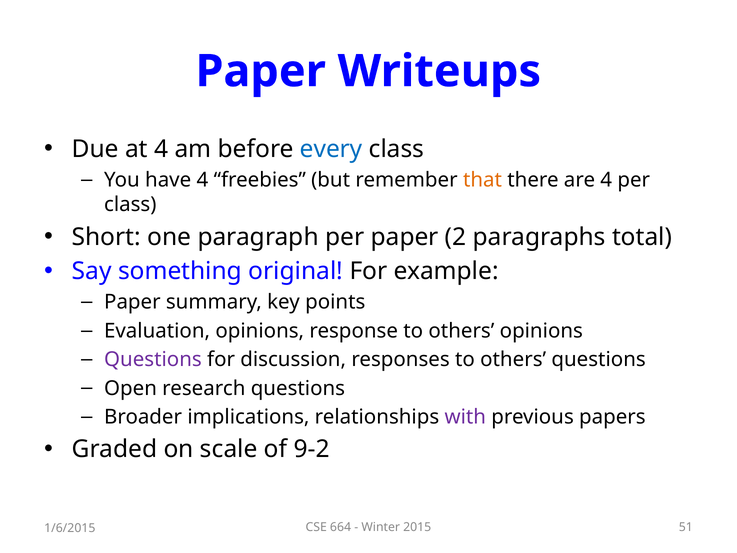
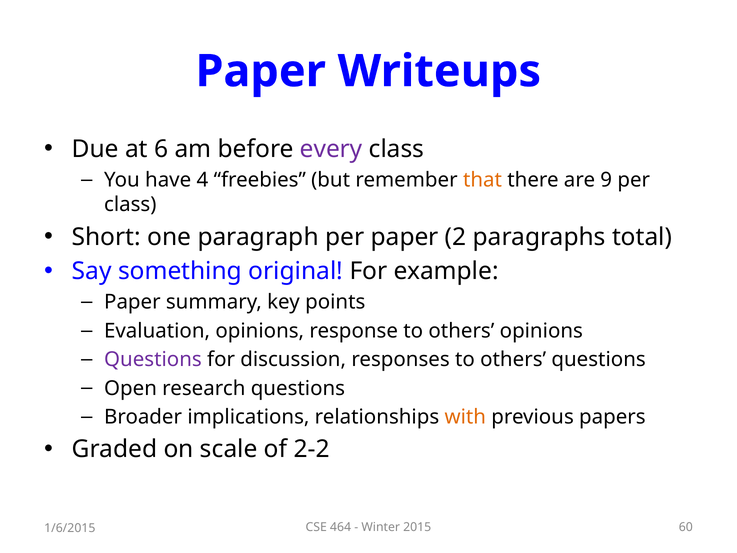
at 4: 4 -> 6
every colour: blue -> purple
are 4: 4 -> 9
with colour: purple -> orange
9-2: 9-2 -> 2-2
664: 664 -> 464
51: 51 -> 60
